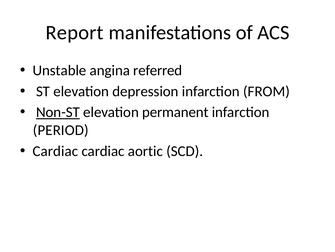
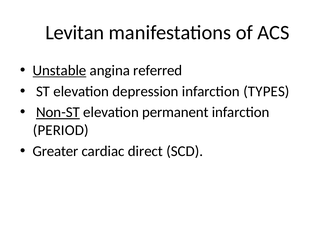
Report: Report -> Levitan
Unstable underline: none -> present
FROM: FROM -> TYPES
Cardiac at (55, 151): Cardiac -> Greater
aortic: aortic -> direct
